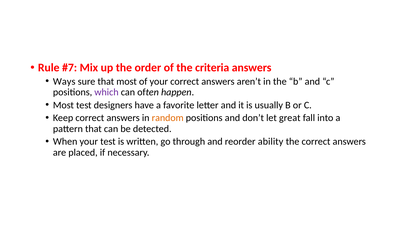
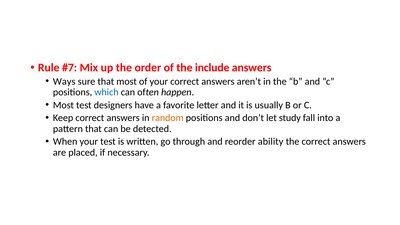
criteria: criteria -> include
which colour: purple -> blue
great: great -> study
